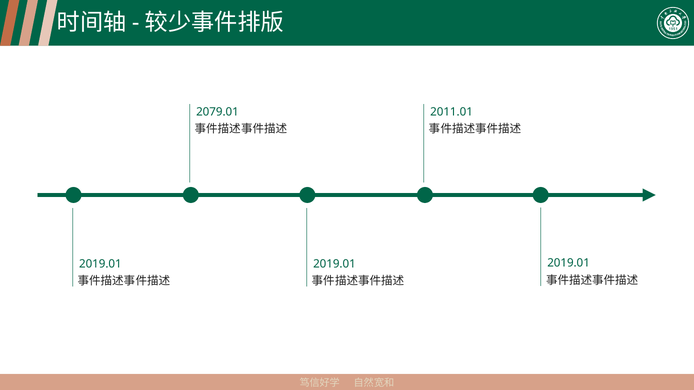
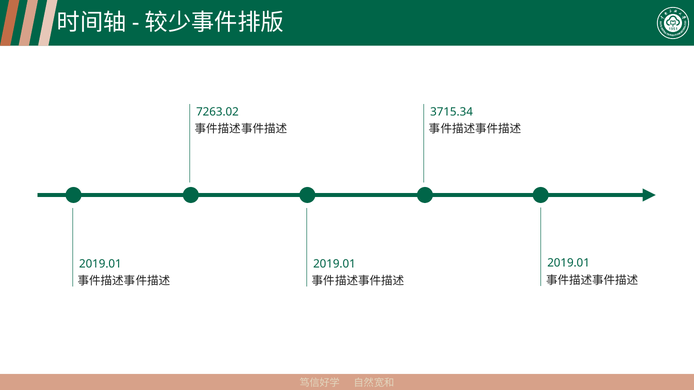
2079.01: 2079.01 -> 7263.02
2011.01: 2011.01 -> 3715.34
